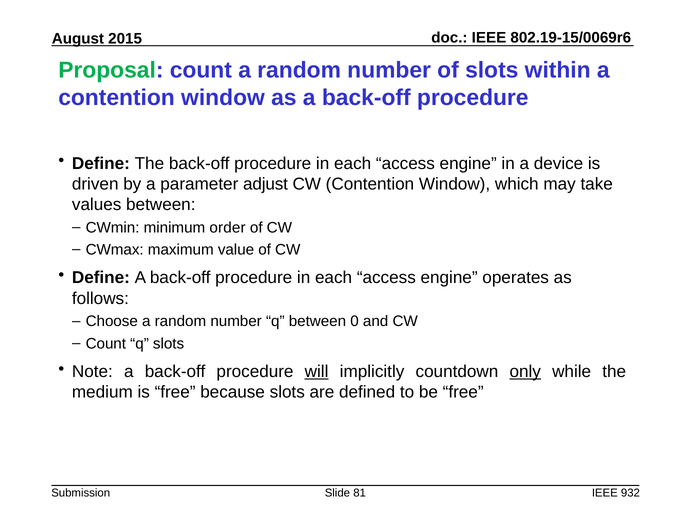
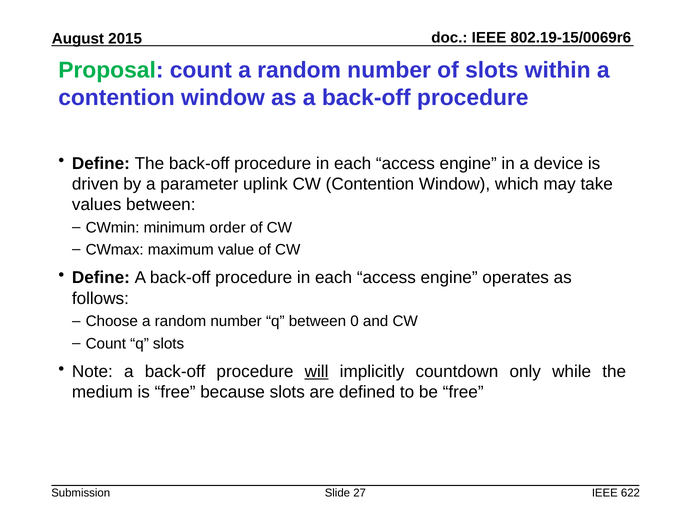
adjust: adjust -> uplink
only underline: present -> none
81: 81 -> 27
932: 932 -> 622
